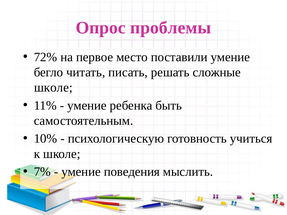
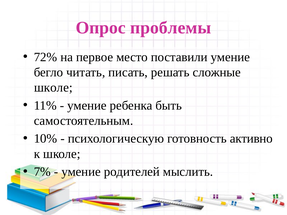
учиться: учиться -> активно
поведения: поведения -> родителей
